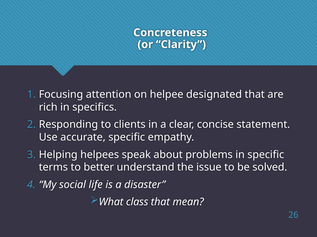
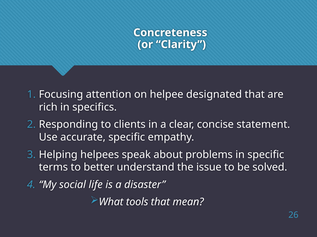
class: class -> tools
